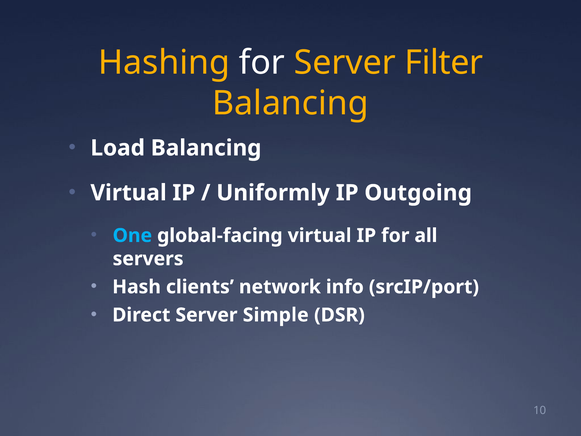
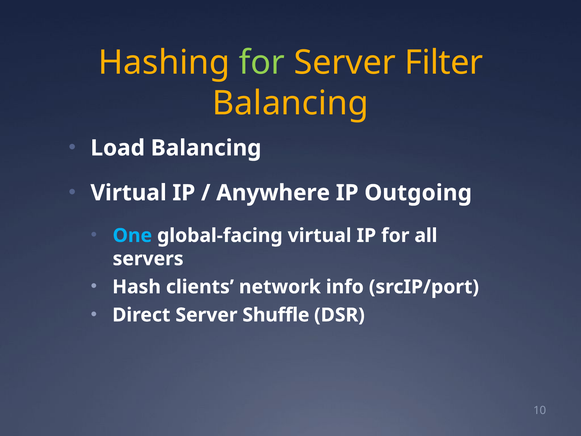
for at (262, 63) colour: white -> light green
Uniformly: Uniformly -> Anywhere
Simple: Simple -> Shuffle
